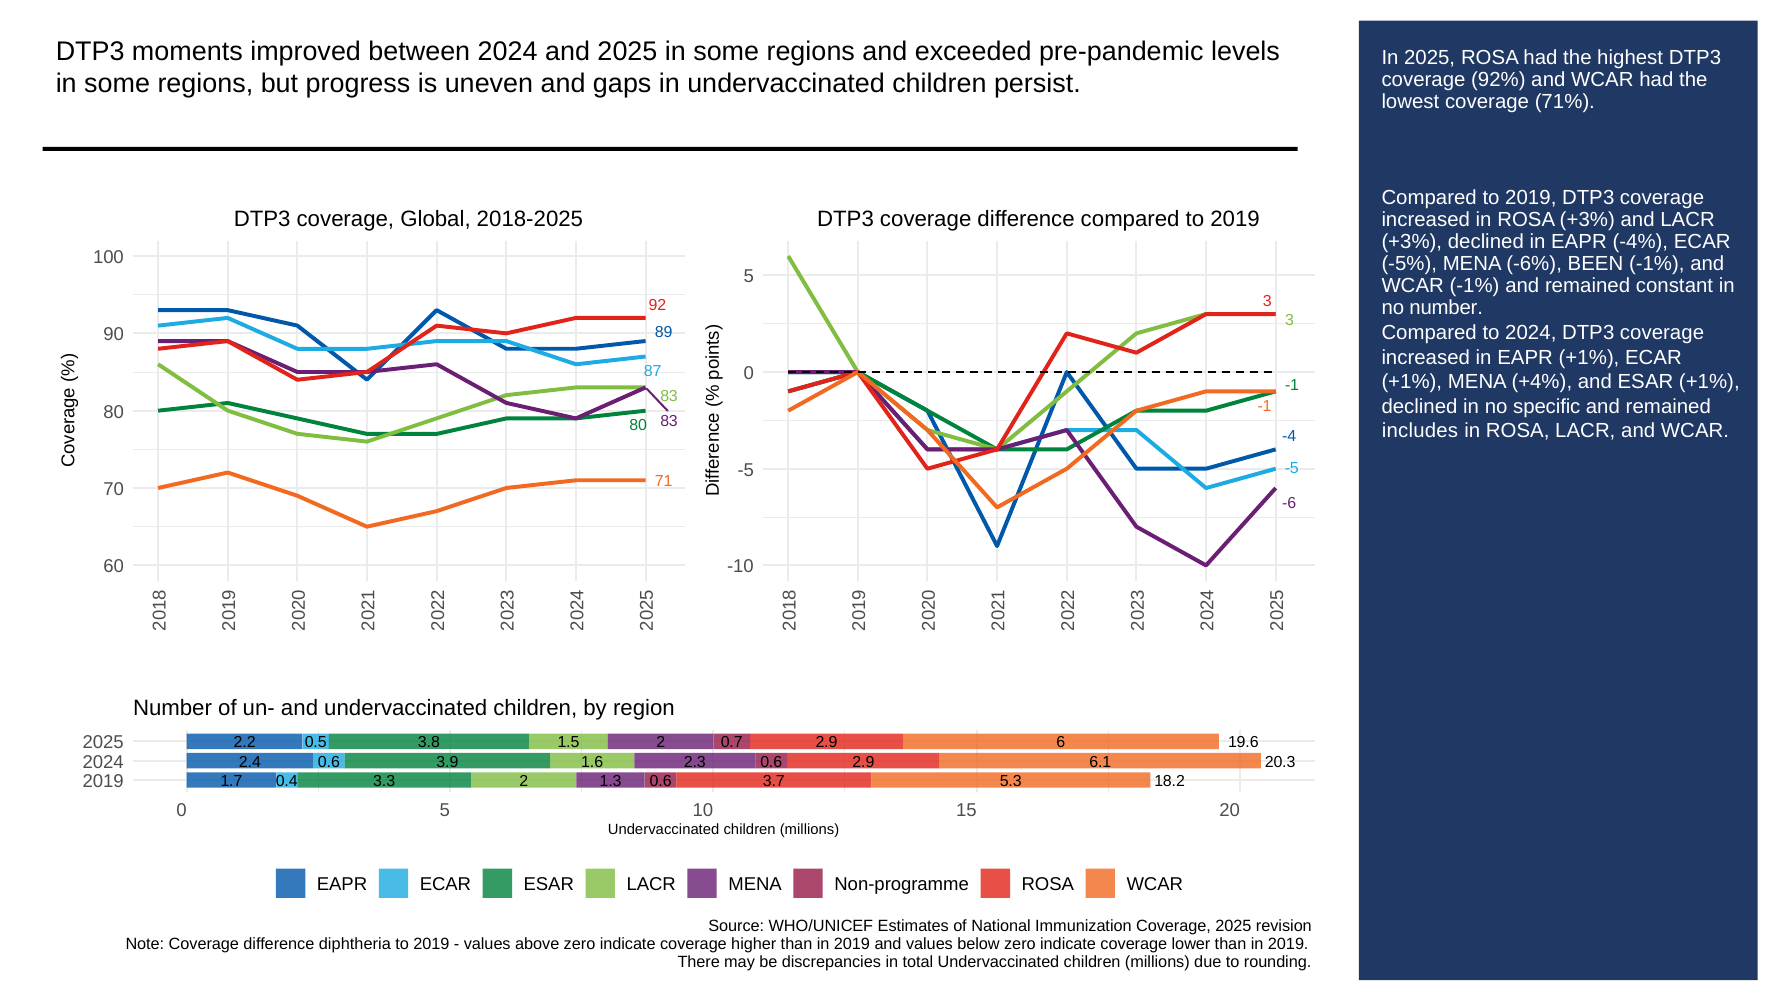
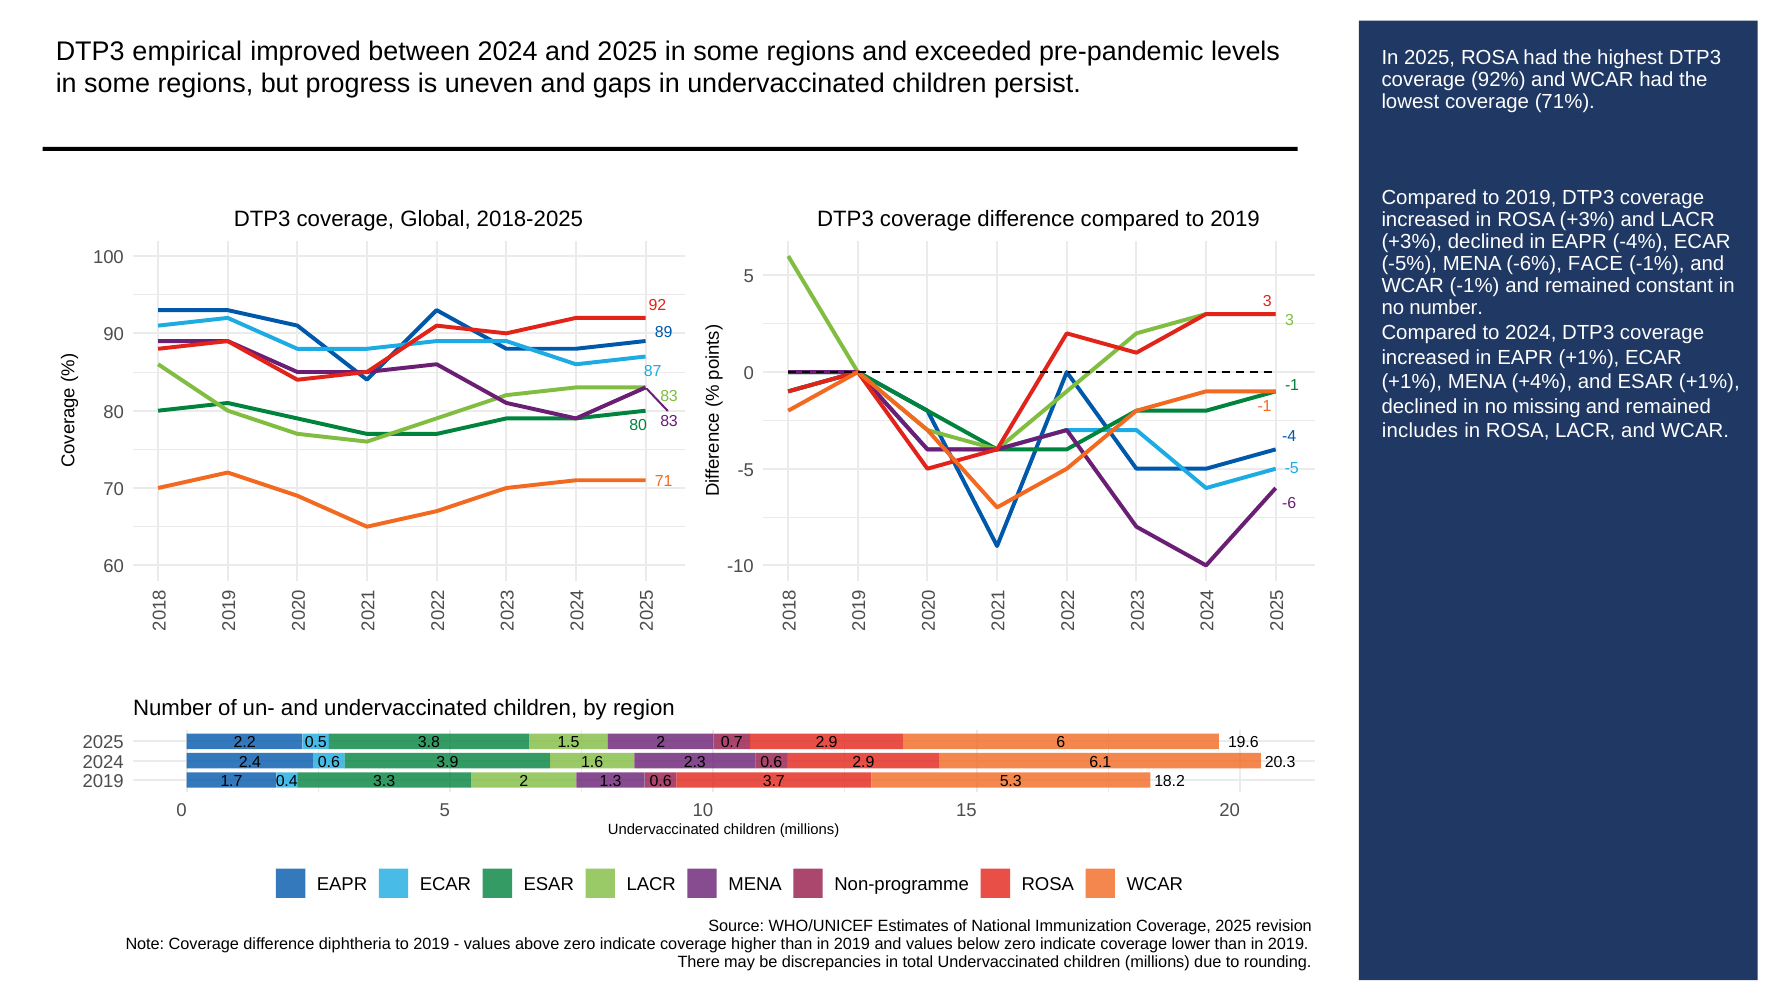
moments: moments -> empirical
BEEN: BEEN -> FACE
specific: specific -> missing
